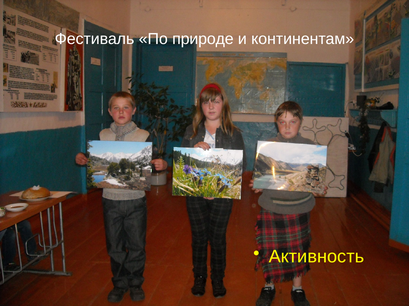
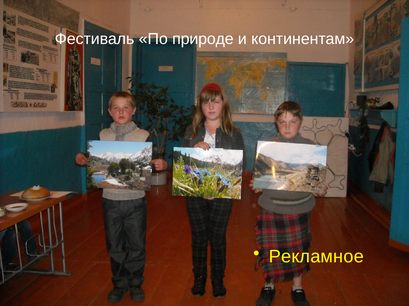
Активность: Активность -> Рекламное
